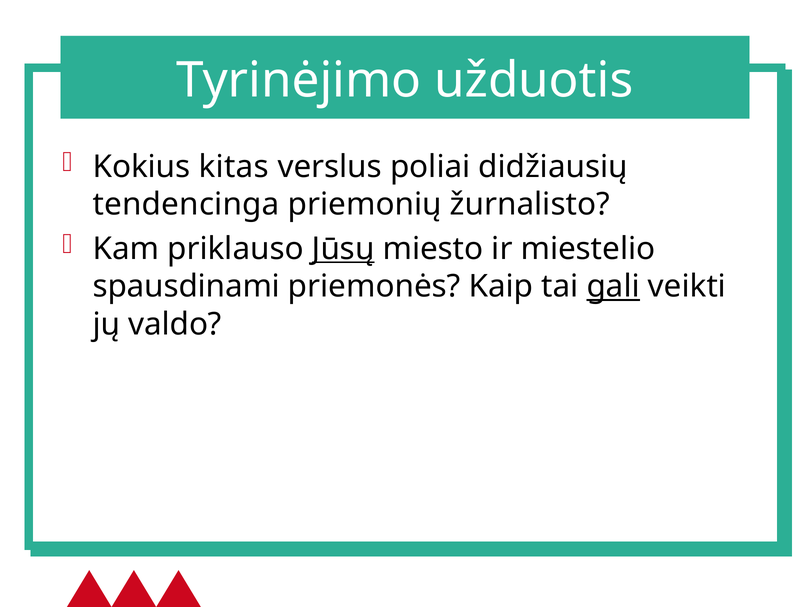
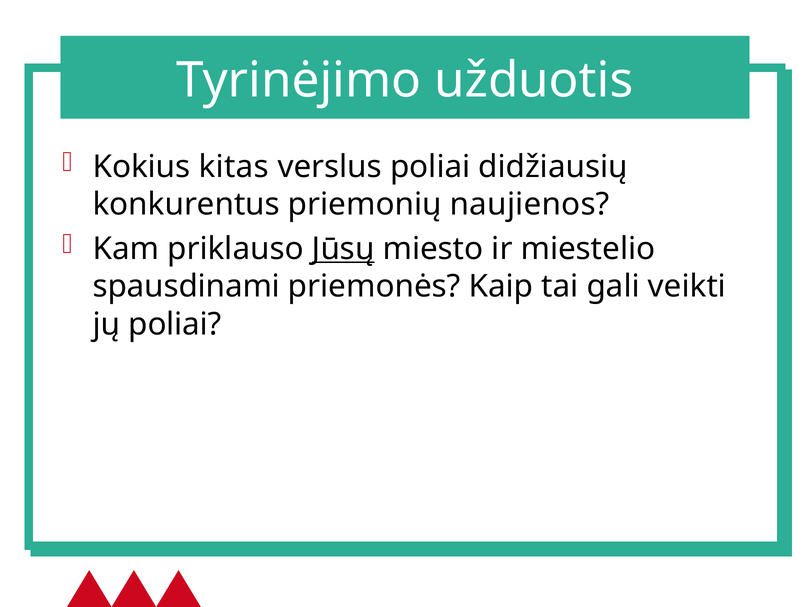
tendencinga: tendencinga -> konkurentus
žurnalisto: žurnalisto -> naujienos
gali underline: present -> none
jų valdo: valdo -> poliai
